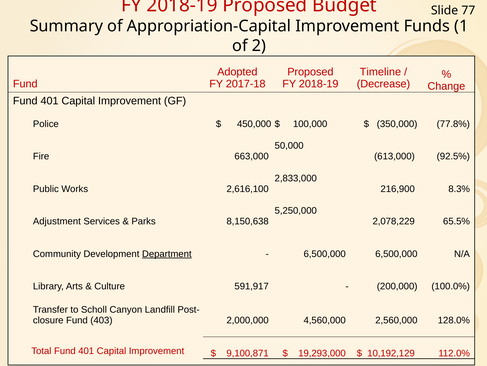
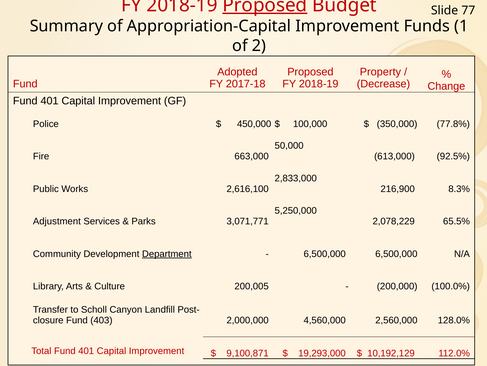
Proposed at (265, 5) underline: none -> present
Timeline: Timeline -> Property
8,150,638: 8,150,638 -> 3,071,771
591,917: 591,917 -> 200,005
